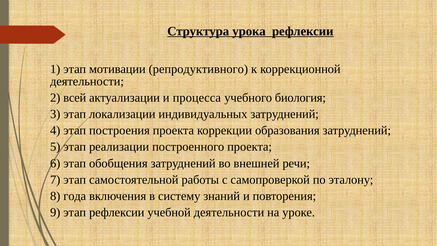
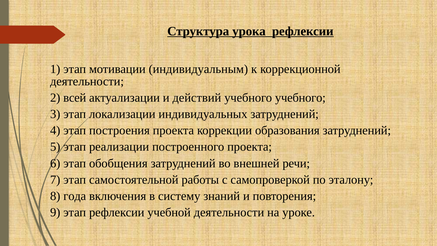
репродуктивного: репродуктивного -> индивидуальным
процесса: процесса -> действий
учебного биология: биология -> учебного
